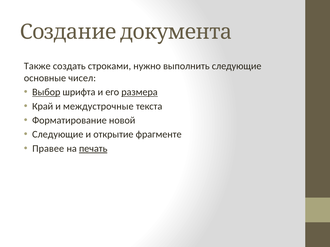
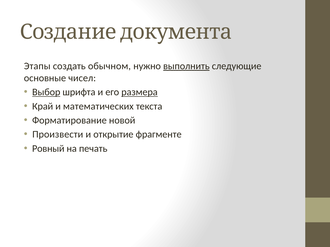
Также: Также -> Этапы
строками: строками -> обычном
выполнить underline: none -> present
междустрочные: междустрочные -> математических
Следующие at (58, 135): Следующие -> Произвести
Правее: Правее -> Ровный
печать underline: present -> none
